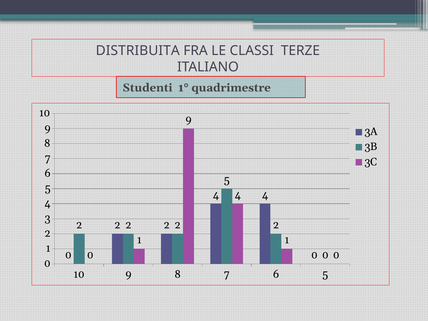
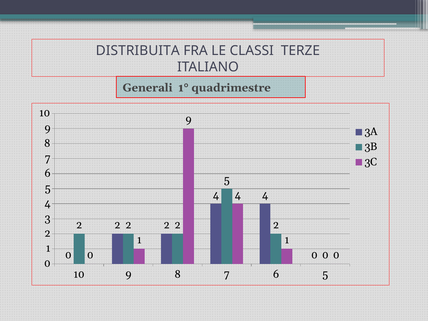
Studenti: Studenti -> Generali
